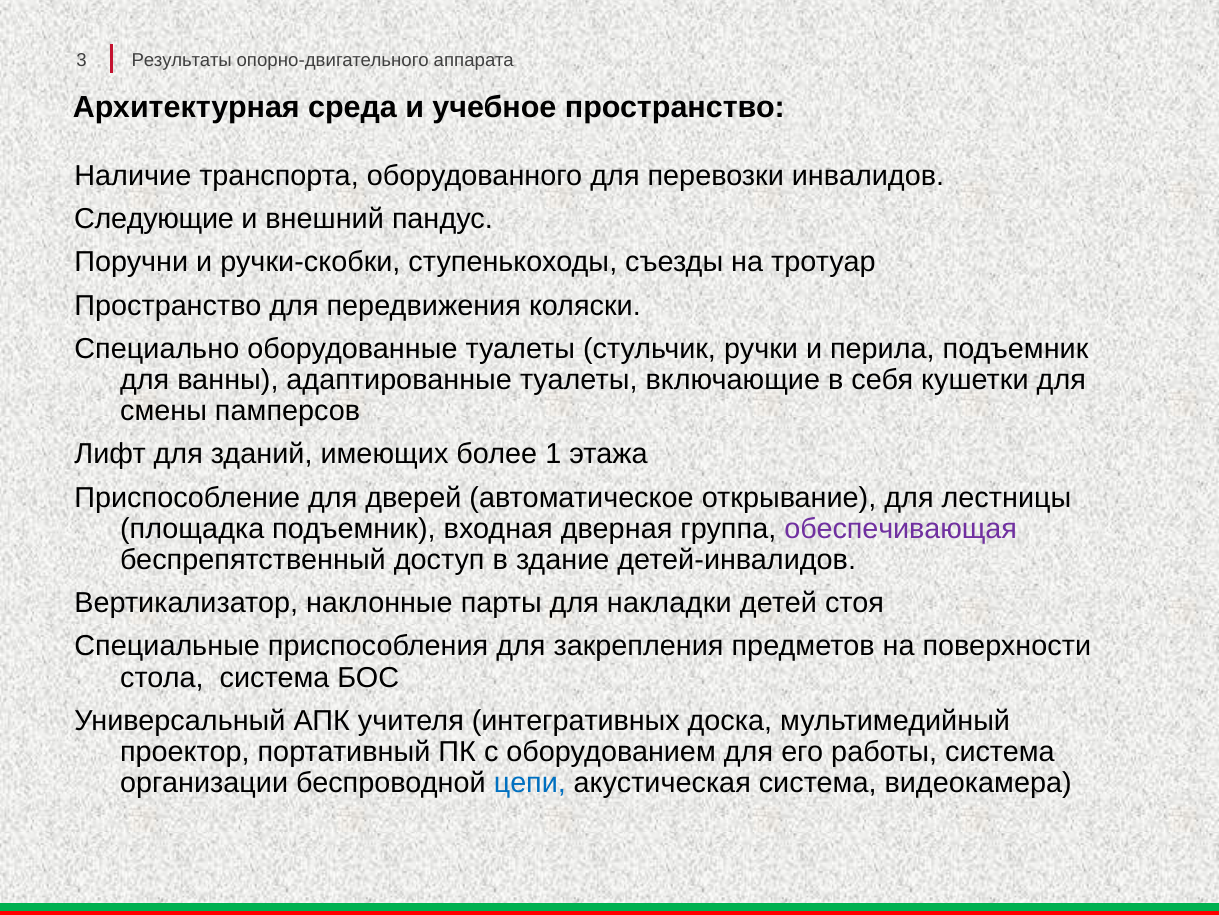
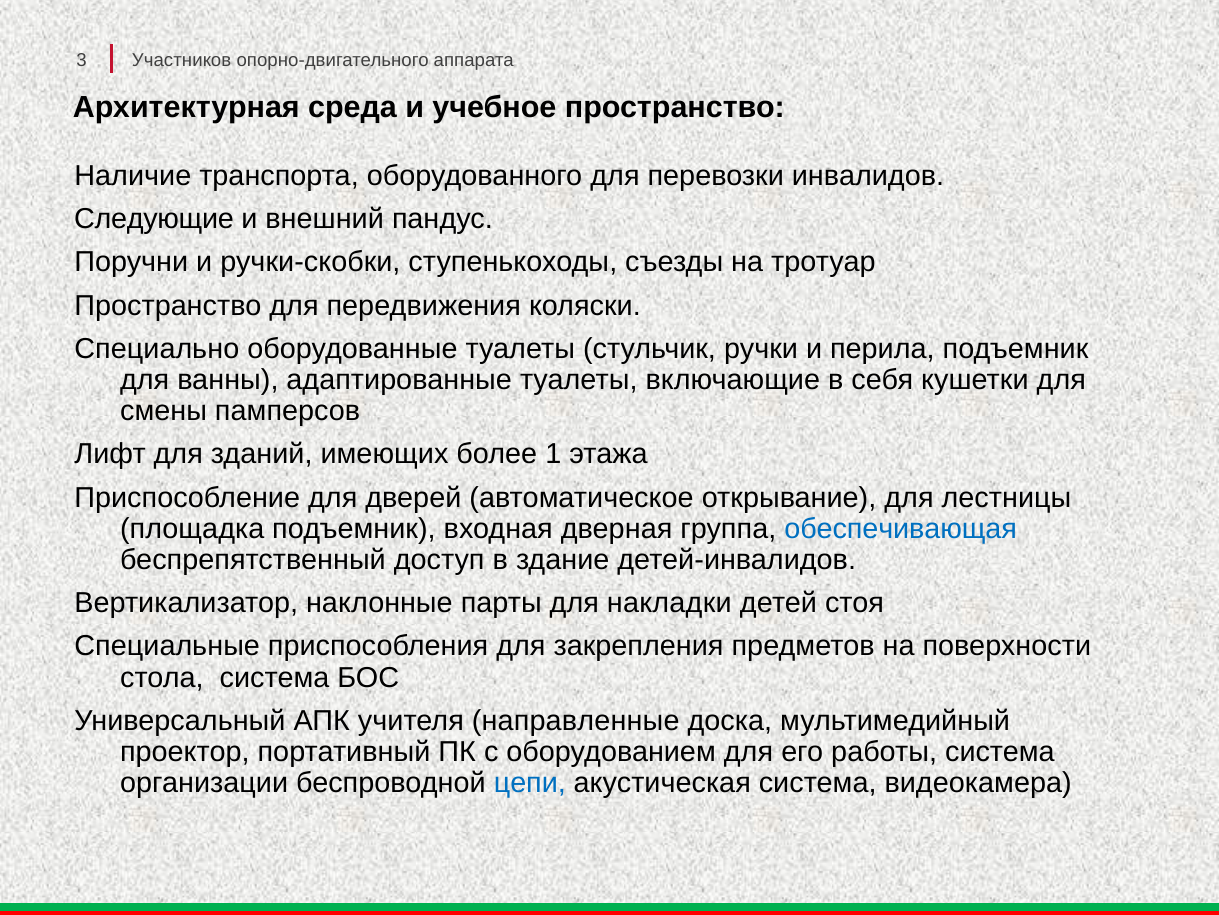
Результаты: Результаты -> Участников
обеспечивающая colour: purple -> blue
интегративных: интегративных -> направленные
